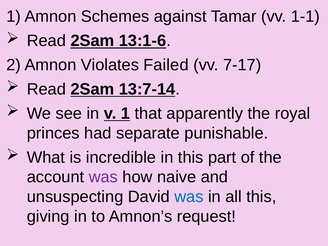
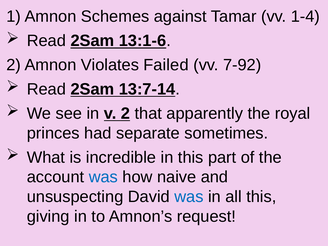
1-1: 1-1 -> 1-4
7-17: 7-17 -> 7-92
v 1: 1 -> 2
punishable: punishable -> sometimes
was at (103, 177) colour: purple -> blue
